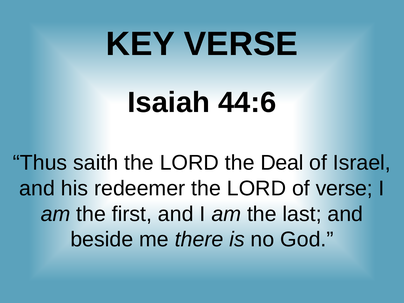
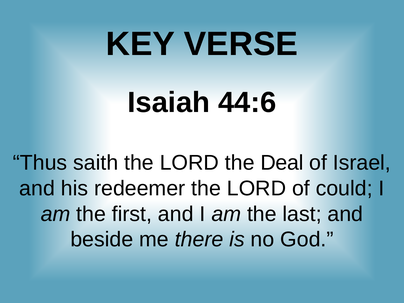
of verse: verse -> could
